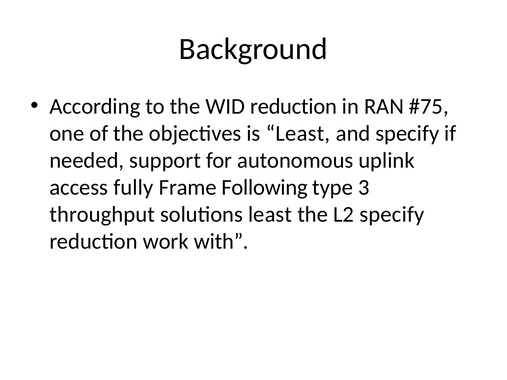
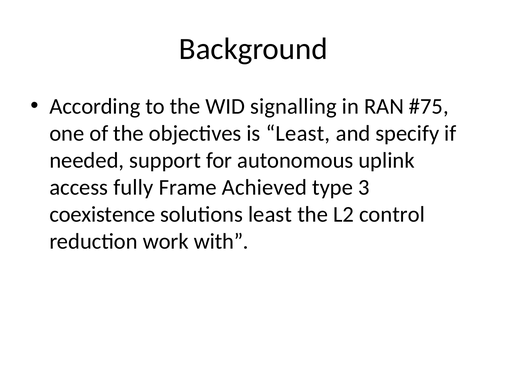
WID reduction: reduction -> signalling
Following: Following -> Achieved
throughput: throughput -> coexistence
L2 specify: specify -> control
